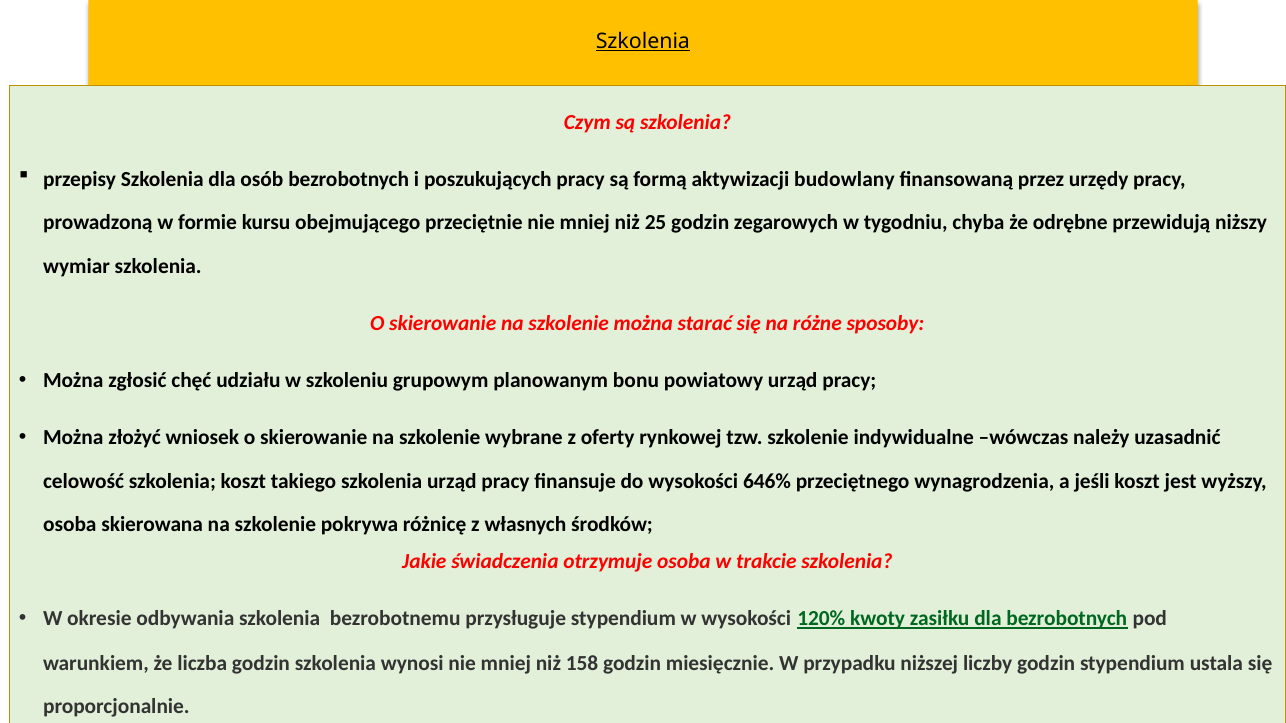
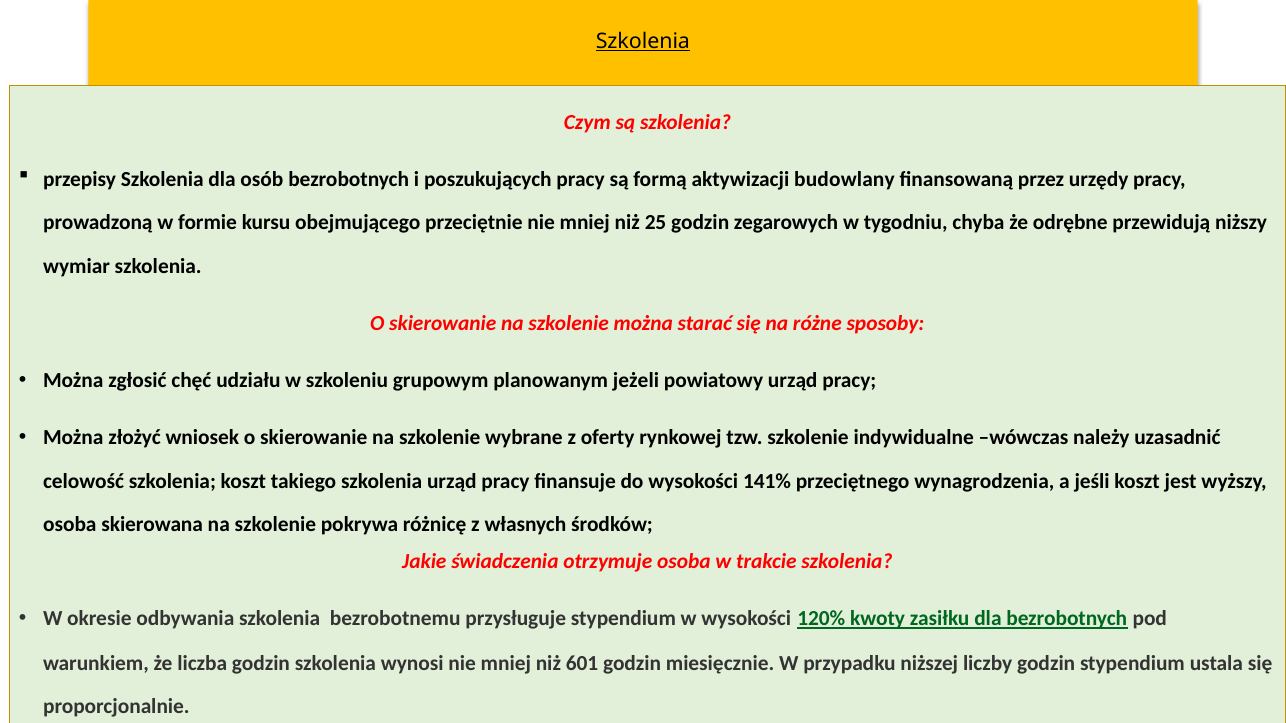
bonu: bonu -> jeżeli
646%: 646% -> 141%
158: 158 -> 601
